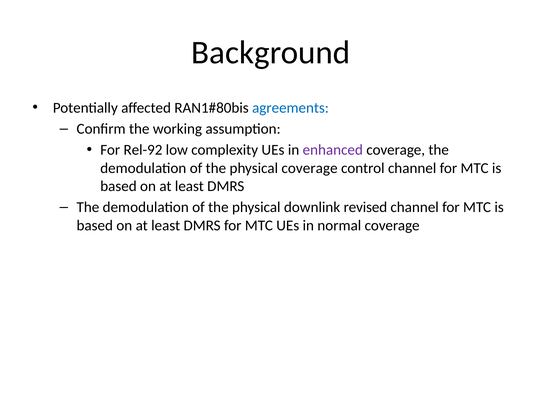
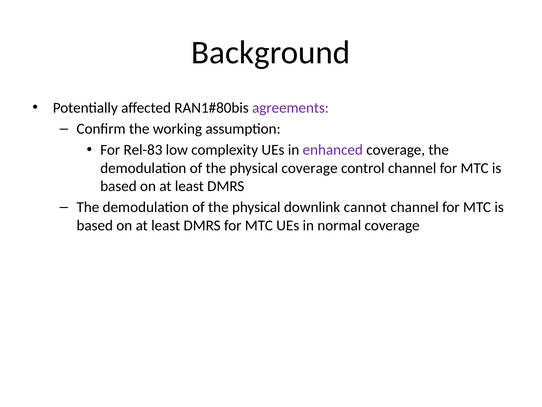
agreements colour: blue -> purple
Rel-92: Rel-92 -> Rel-83
revised: revised -> cannot
